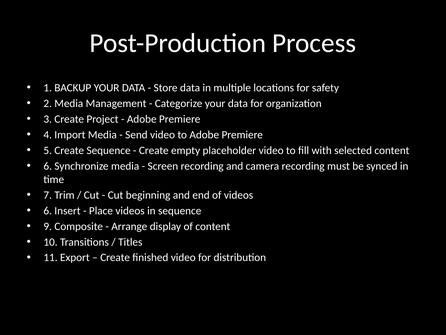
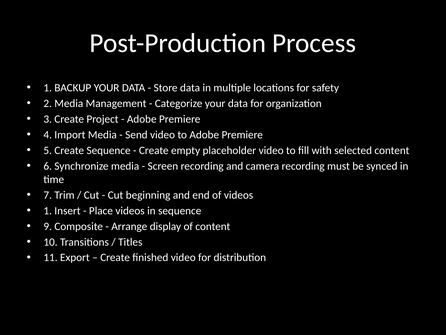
6 at (48, 210): 6 -> 1
